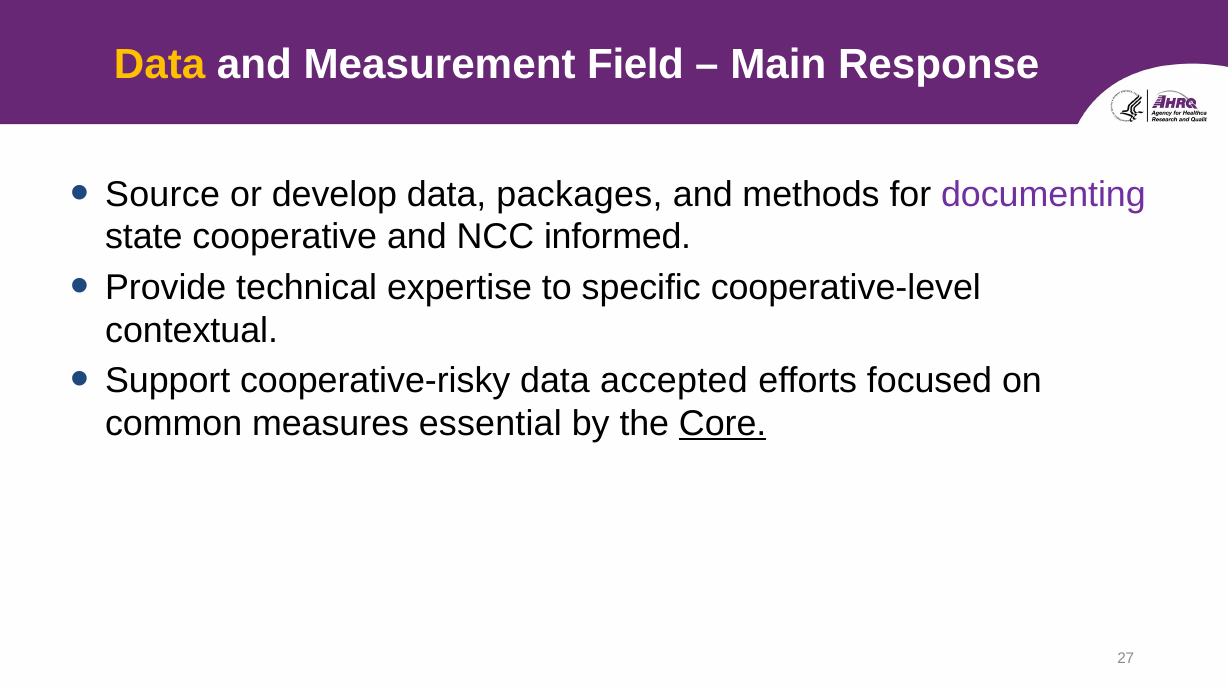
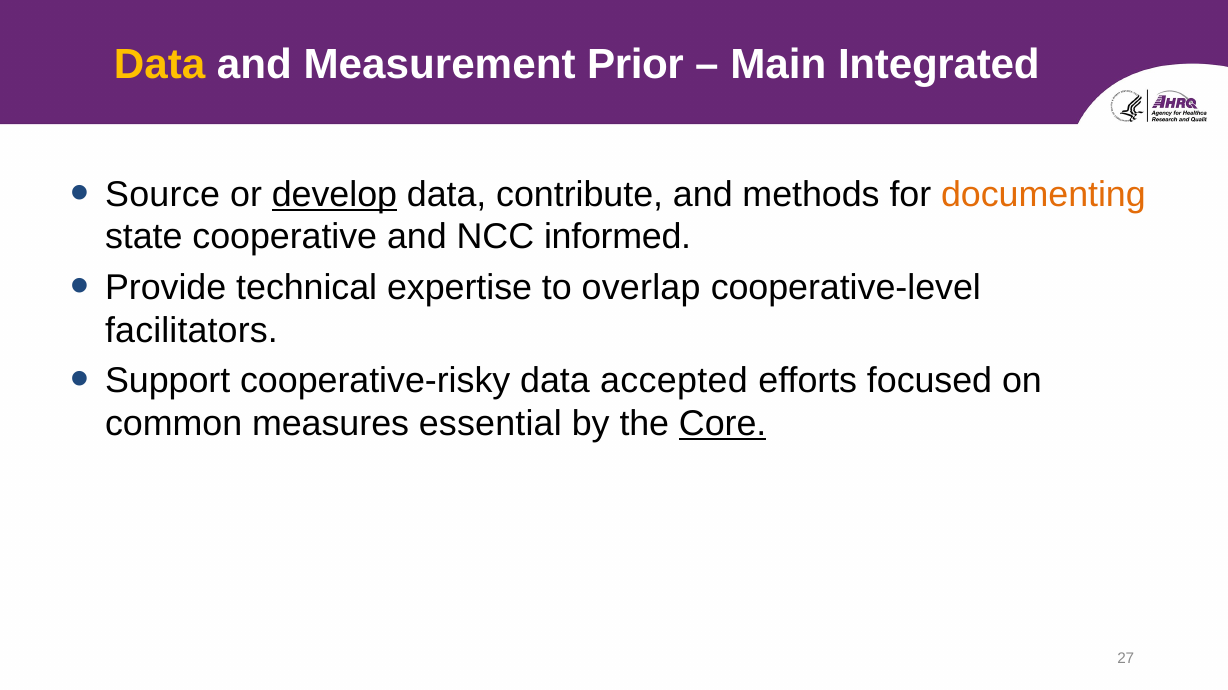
Field: Field -> Prior
Response: Response -> Integrated
develop underline: none -> present
packages: packages -> contribute
documenting colour: purple -> orange
specific: specific -> overlap
contextual: contextual -> facilitators
